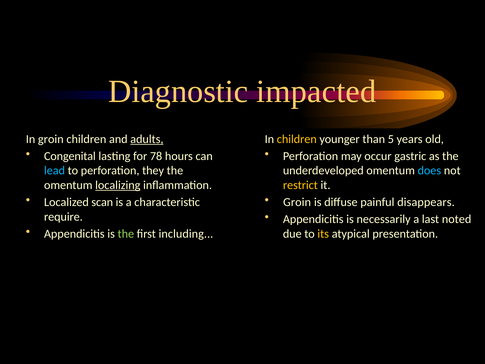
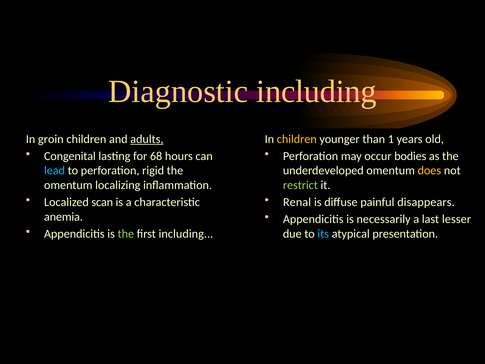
Diagnostic impacted: impacted -> including
5: 5 -> 1
78: 78 -> 68
gastric: gastric -> bodies
they: they -> rigid
does colour: light blue -> yellow
localizing underline: present -> none
restrict colour: yellow -> light green
Groin at (297, 202): Groin -> Renal
require: require -> anemia
noted: noted -> lesser
its colour: yellow -> light blue
